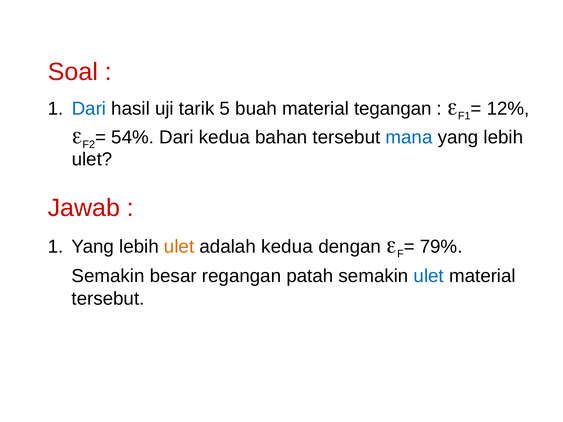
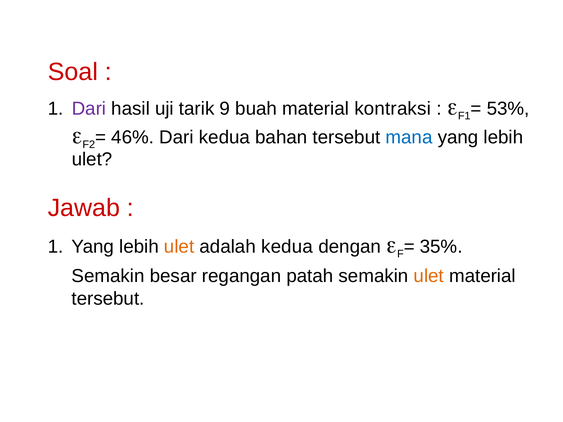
Dari at (89, 109) colour: blue -> purple
5: 5 -> 9
tegangan: tegangan -> kontraksi
12%: 12% -> 53%
54%: 54% -> 46%
79%: 79% -> 35%
ulet at (429, 276) colour: blue -> orange
